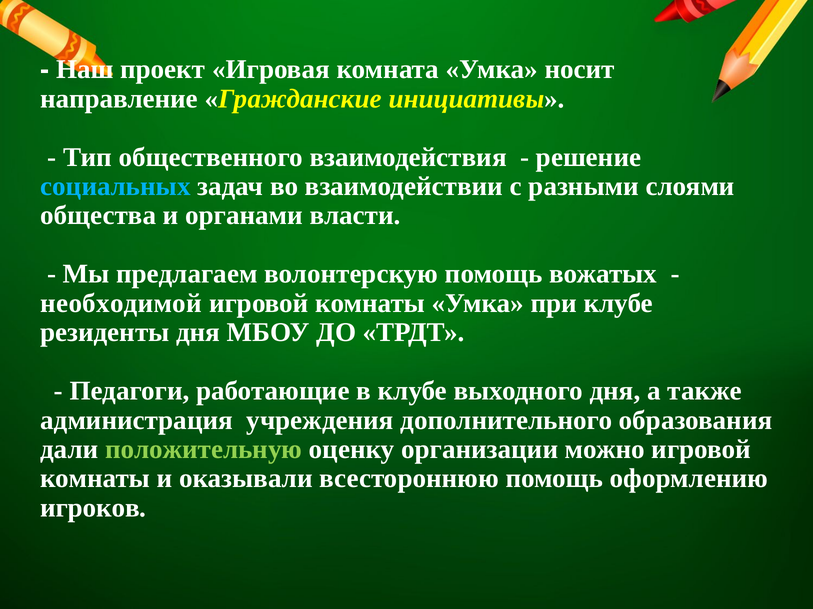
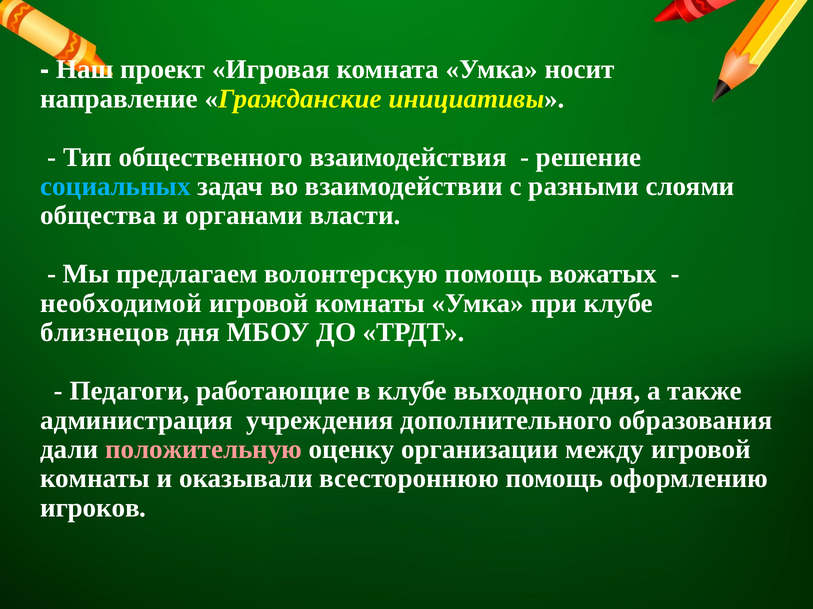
резиденты: резиденты -> близнецов
положительную colour: light green -> pink
можно: можно -> между
